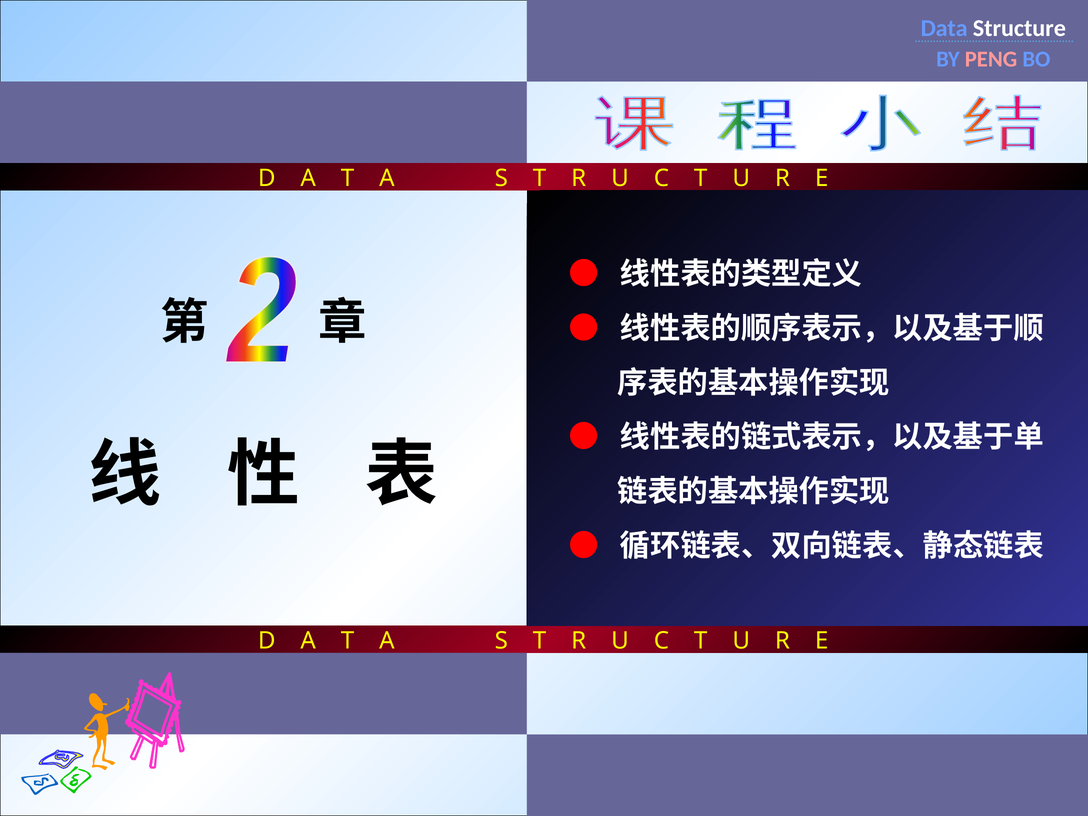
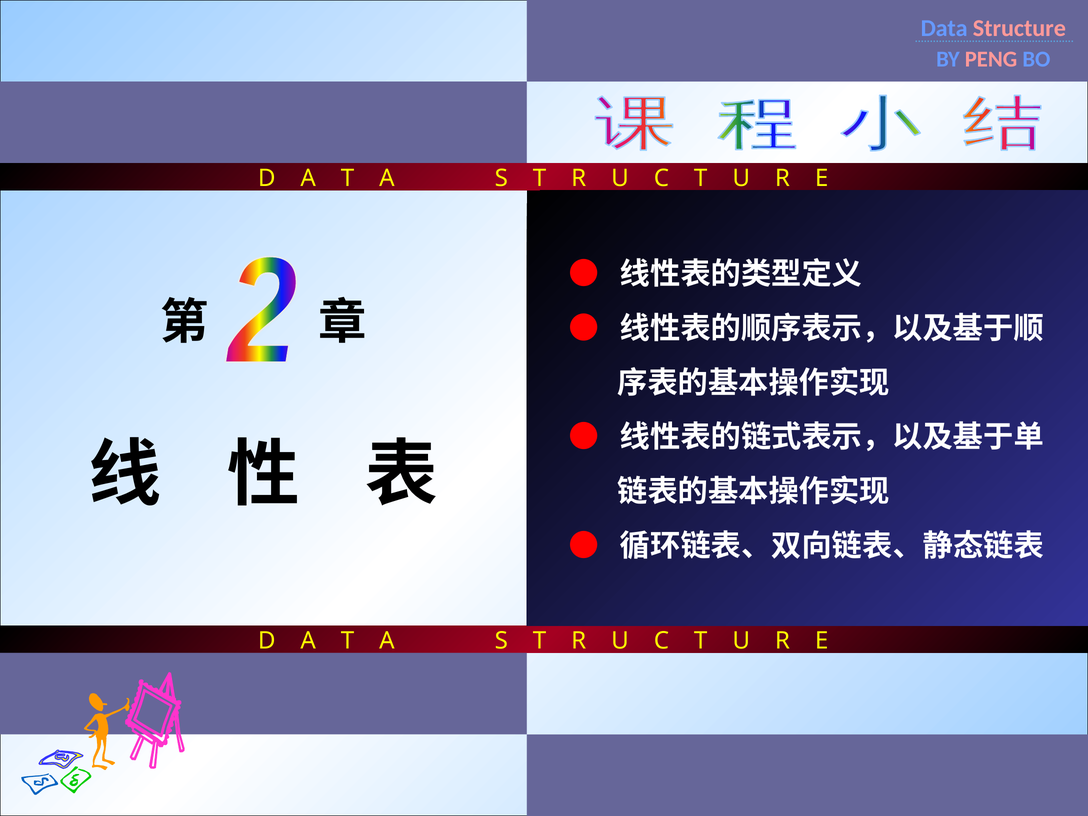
Structure colour: white -> pink
